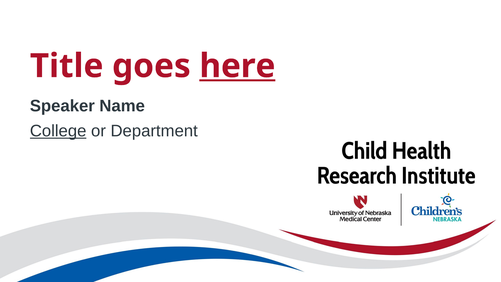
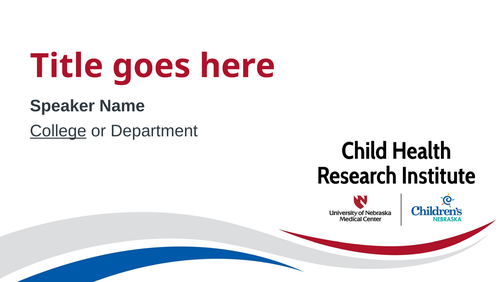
here underline: present -> none
